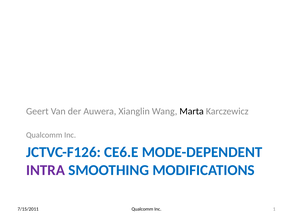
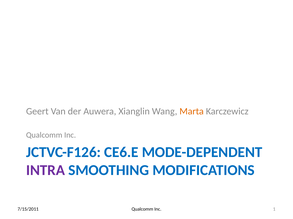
Marta colour: black -> orange
